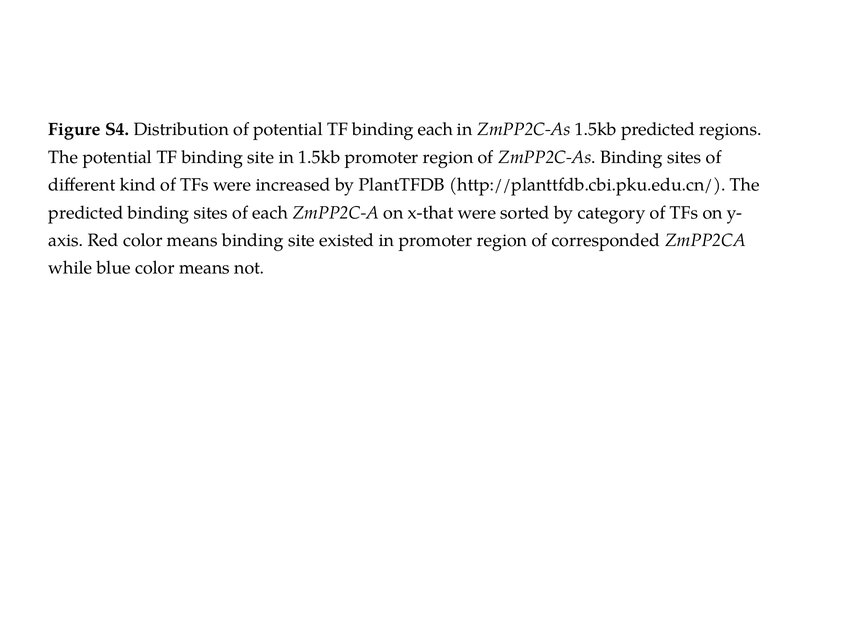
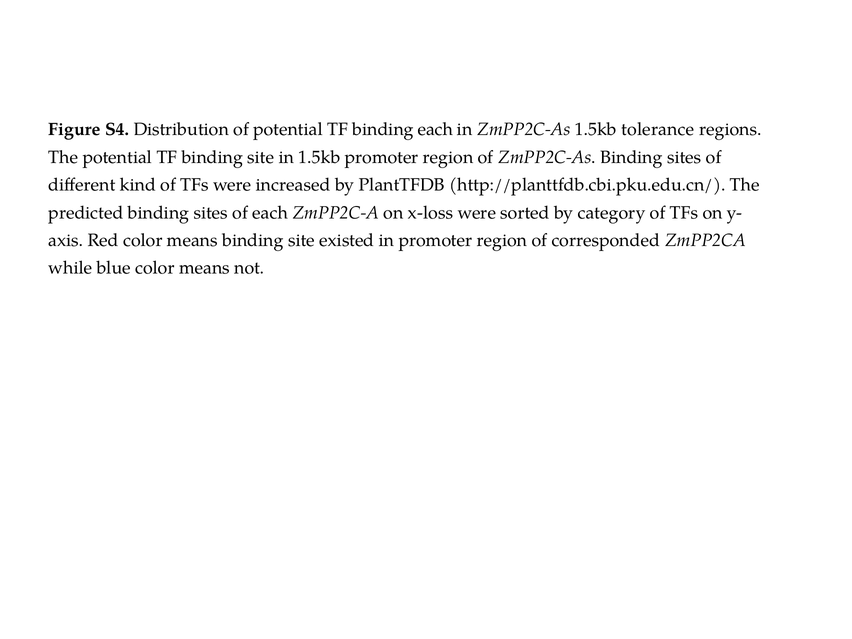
1.5kb predicted: predicted -> tolerance
x-that: x-that -> x-loss
